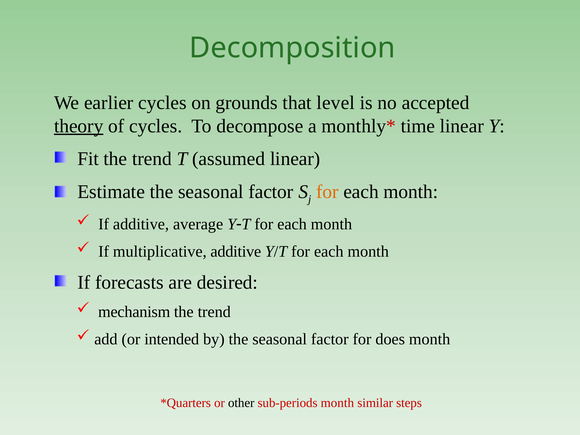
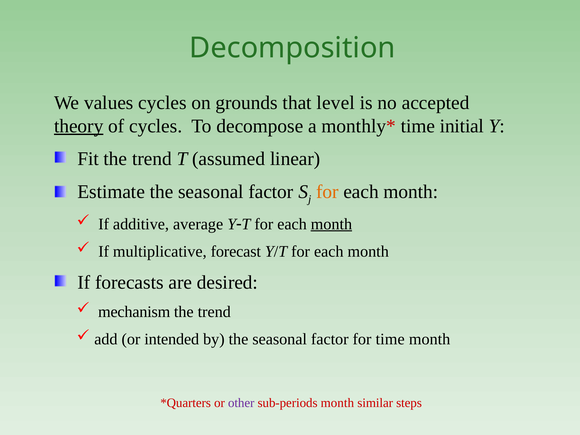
earlier: earlier -> values
time linear: linear -> initial
month at (331, 224) underline: none -> present
multiplicative additive: additive -> forecast
for does: does -> time
other colour: black -> purple
